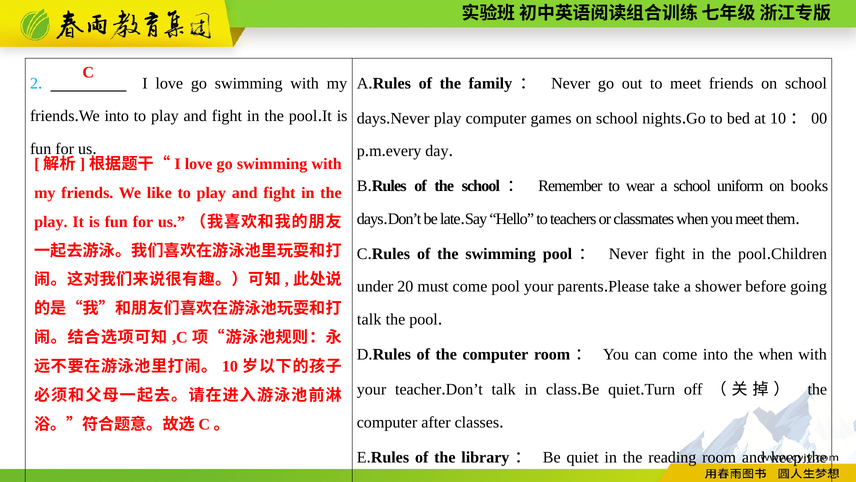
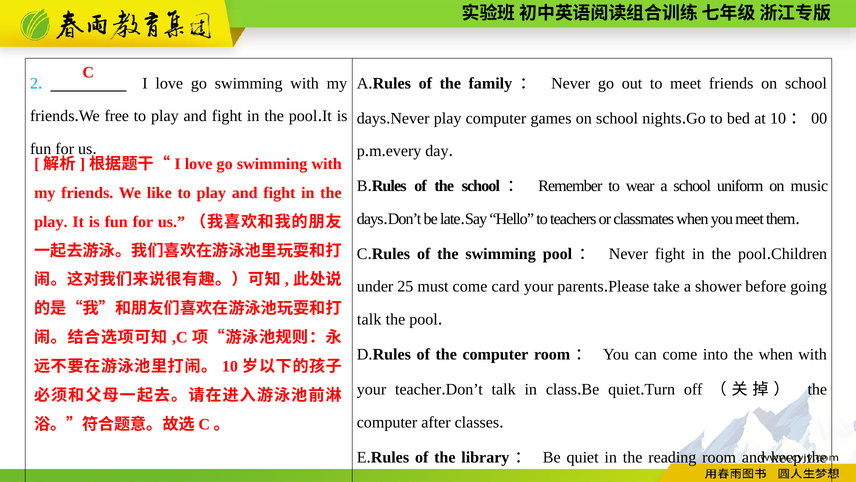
We into: into -> free
books: books -> music
20: 20 -> 25
come pool: pool -> card
